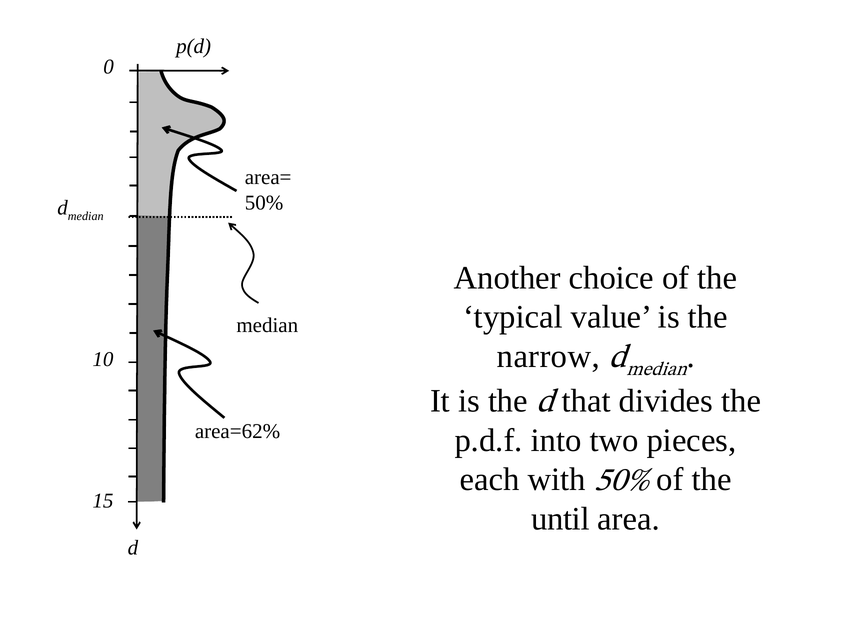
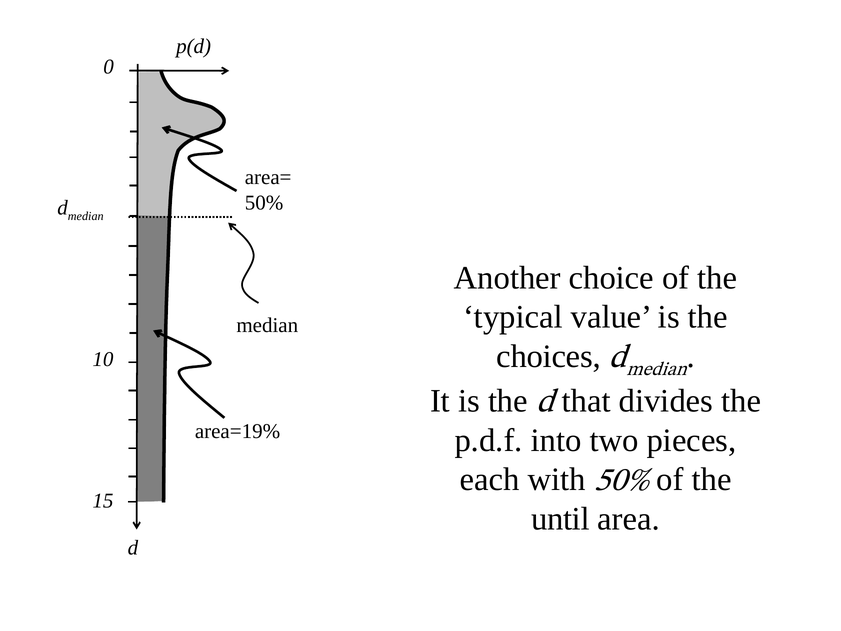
narrow: narrow -> choices
area=62%: area=62% -> area=19%
